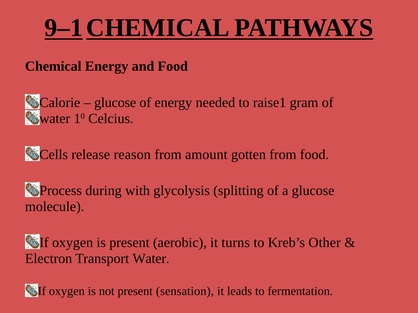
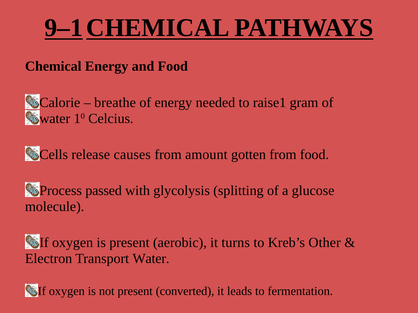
glucose at (115, 103): glucose -> breathe
reason: reason -> causes
during: during -> passed
sensation: sensation -> converted
